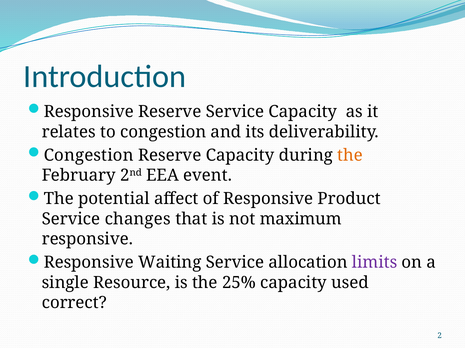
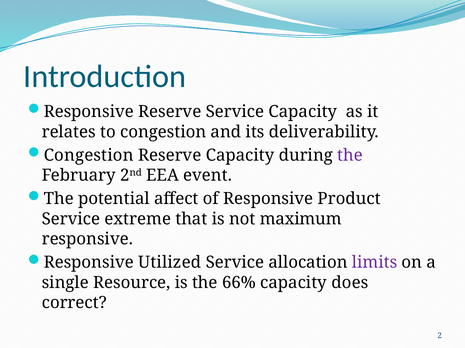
the at (350, 156) colour: orange -> purple
changes: changes -> extreme
Waiting: Waiting -> Utilized
25%: 25% -> 66%
used: used -> does
